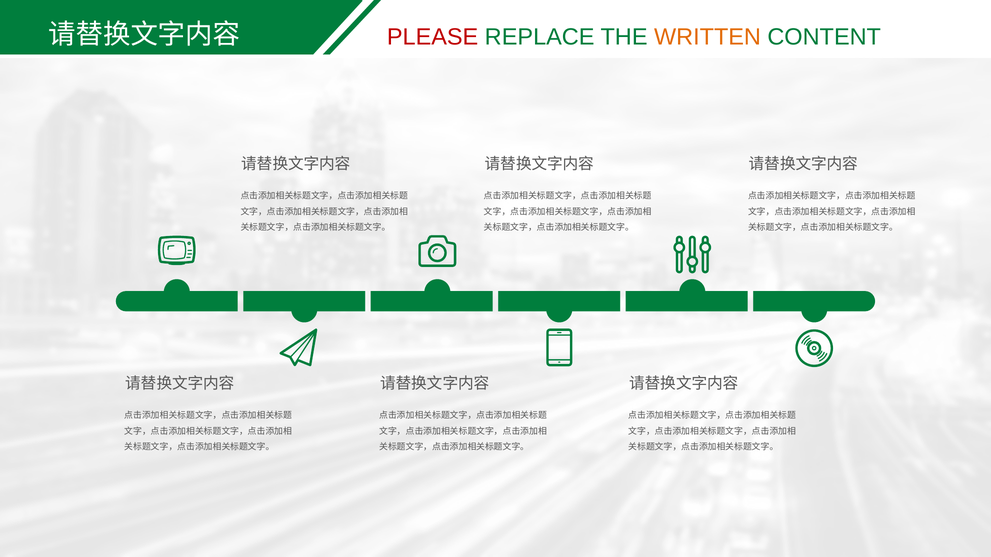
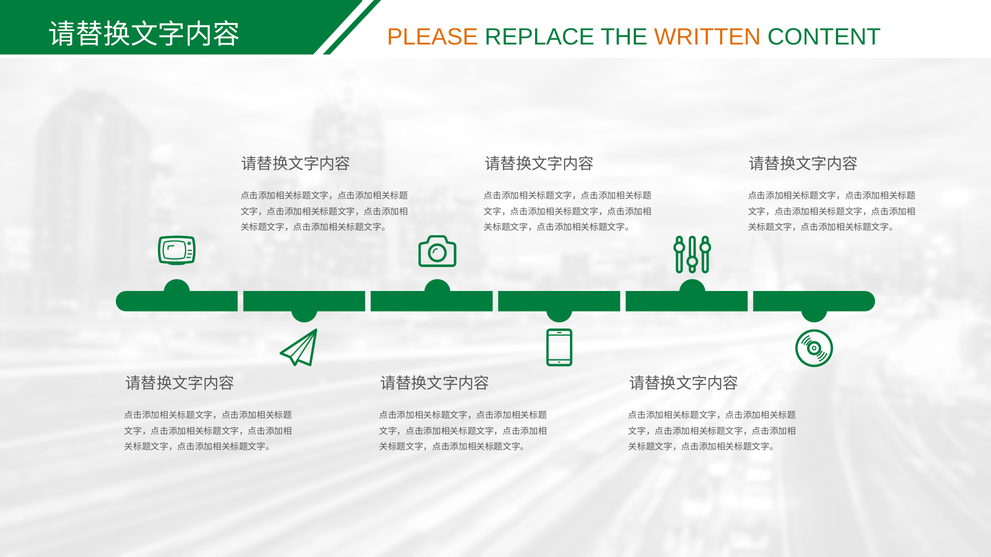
PLEASE colour: red -> orange
